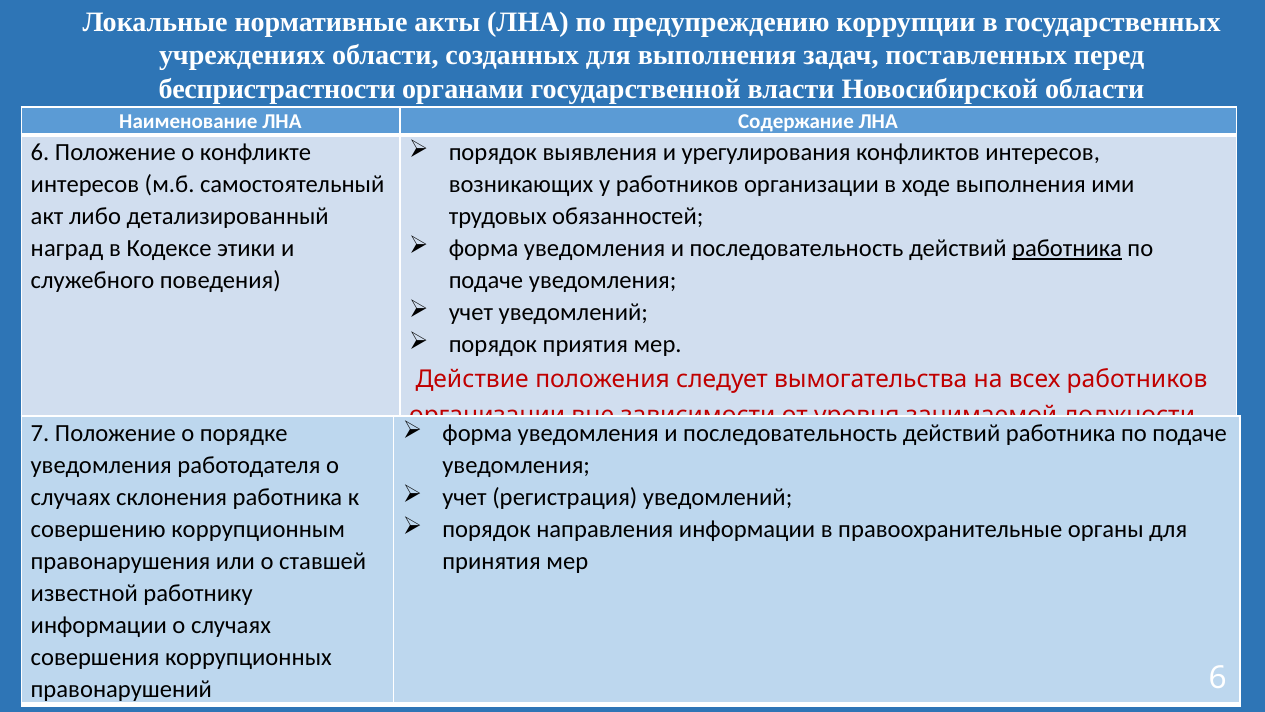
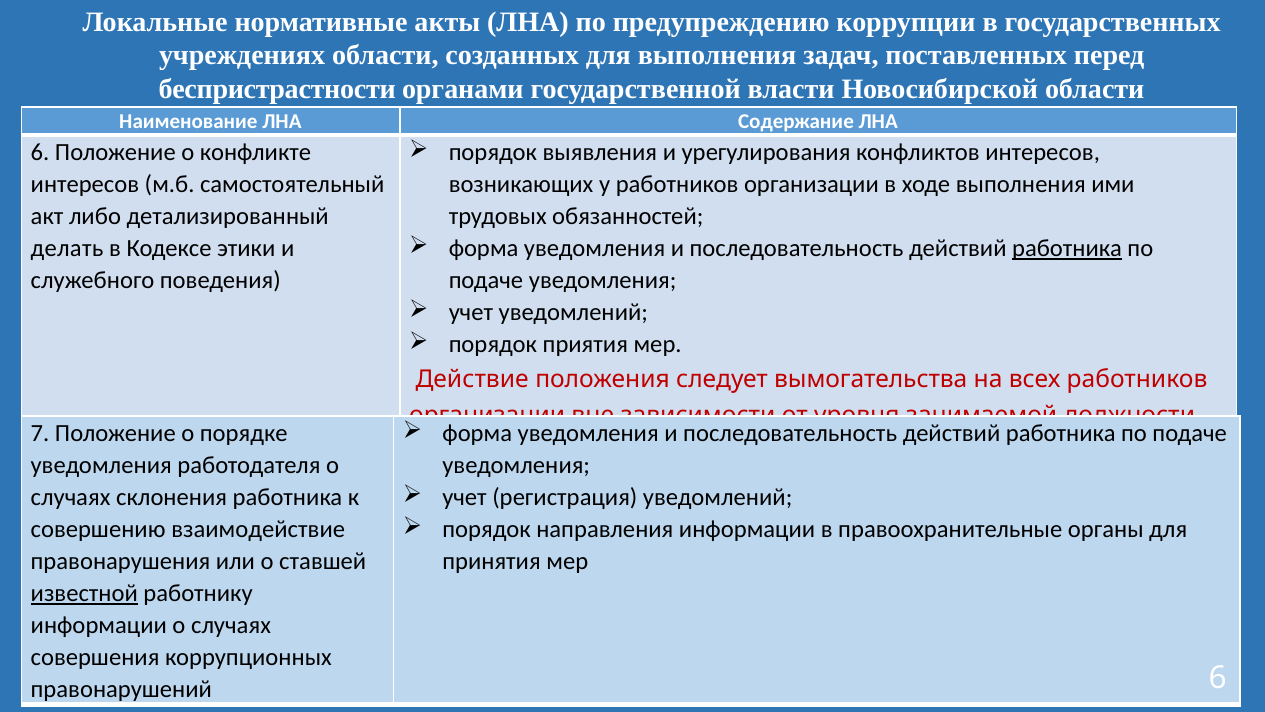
наград: наград -> делать
коррупционным: коррупционным -> взаимодействие
известной underline: none -> present
